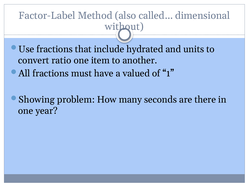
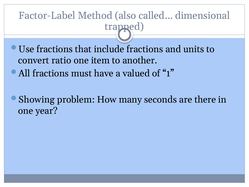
without: without -> trapped
include hydrated: hydrated -> fractions
